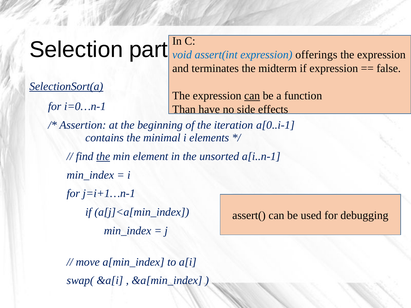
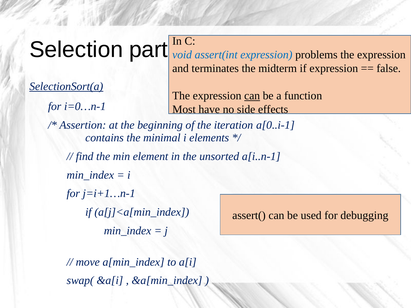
offerings: offerings -> problems
Than: Than -> Most
the at (103, 156) underline: present -> none
